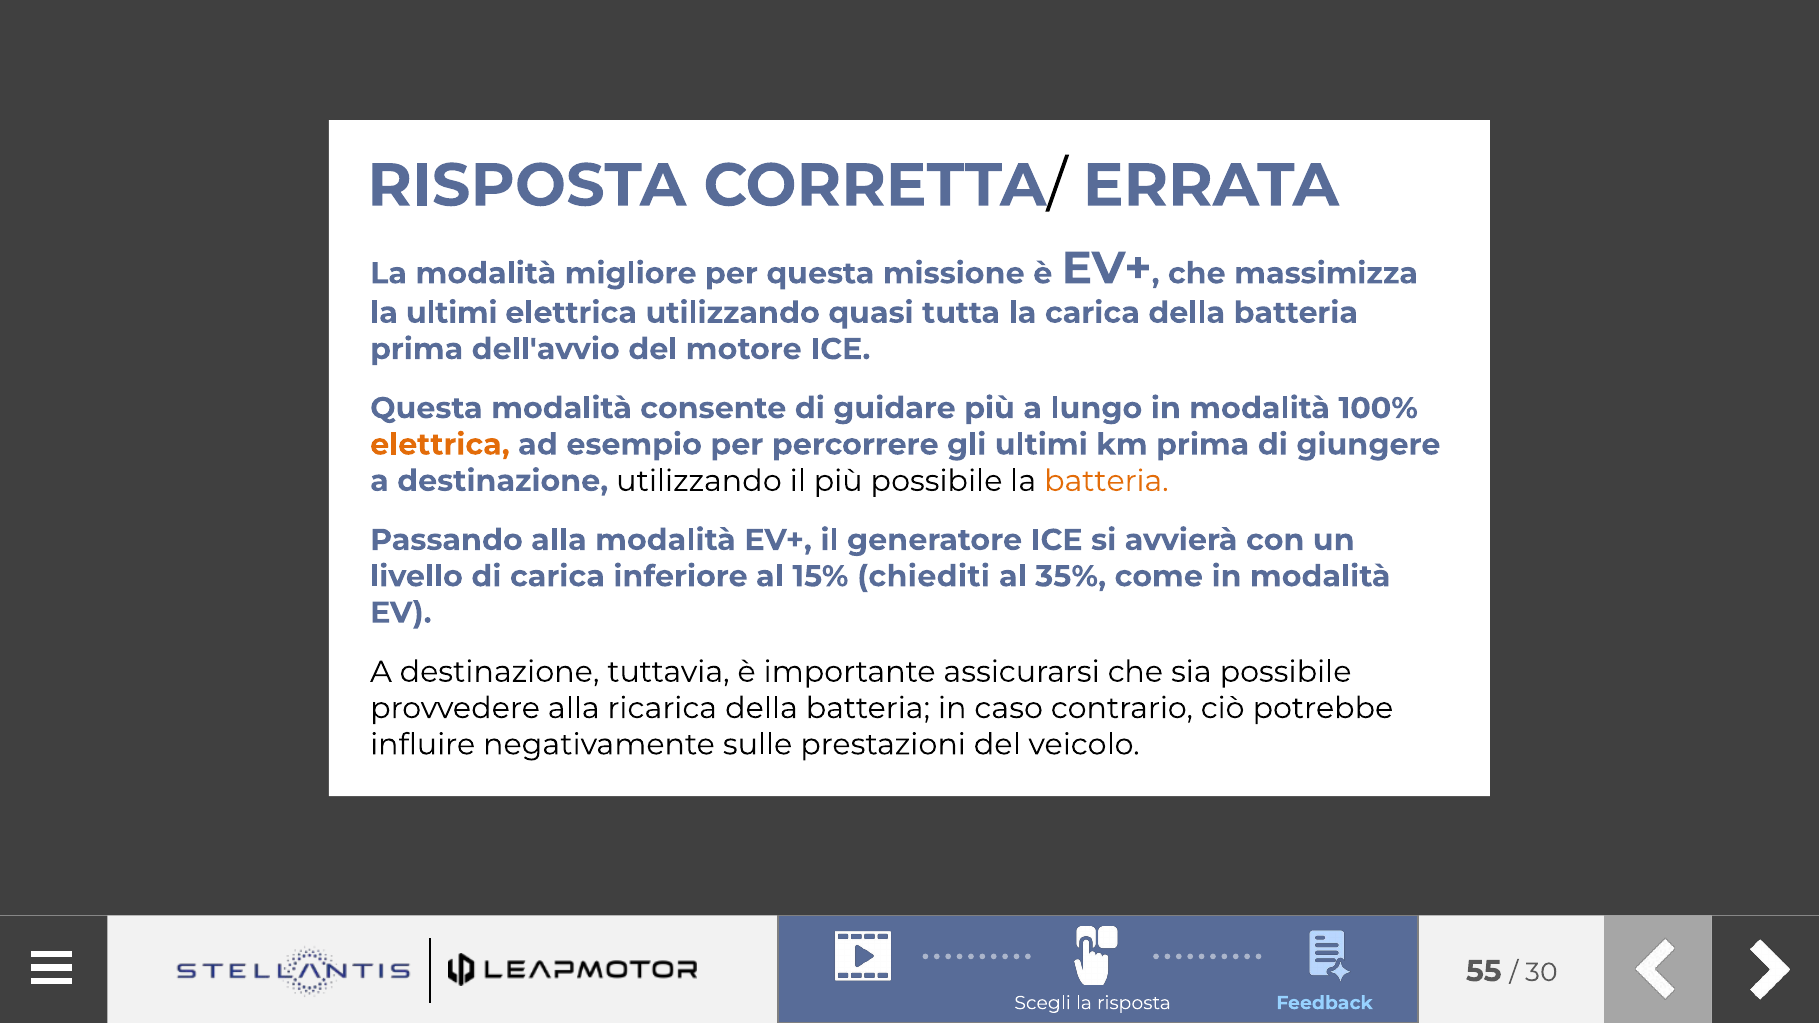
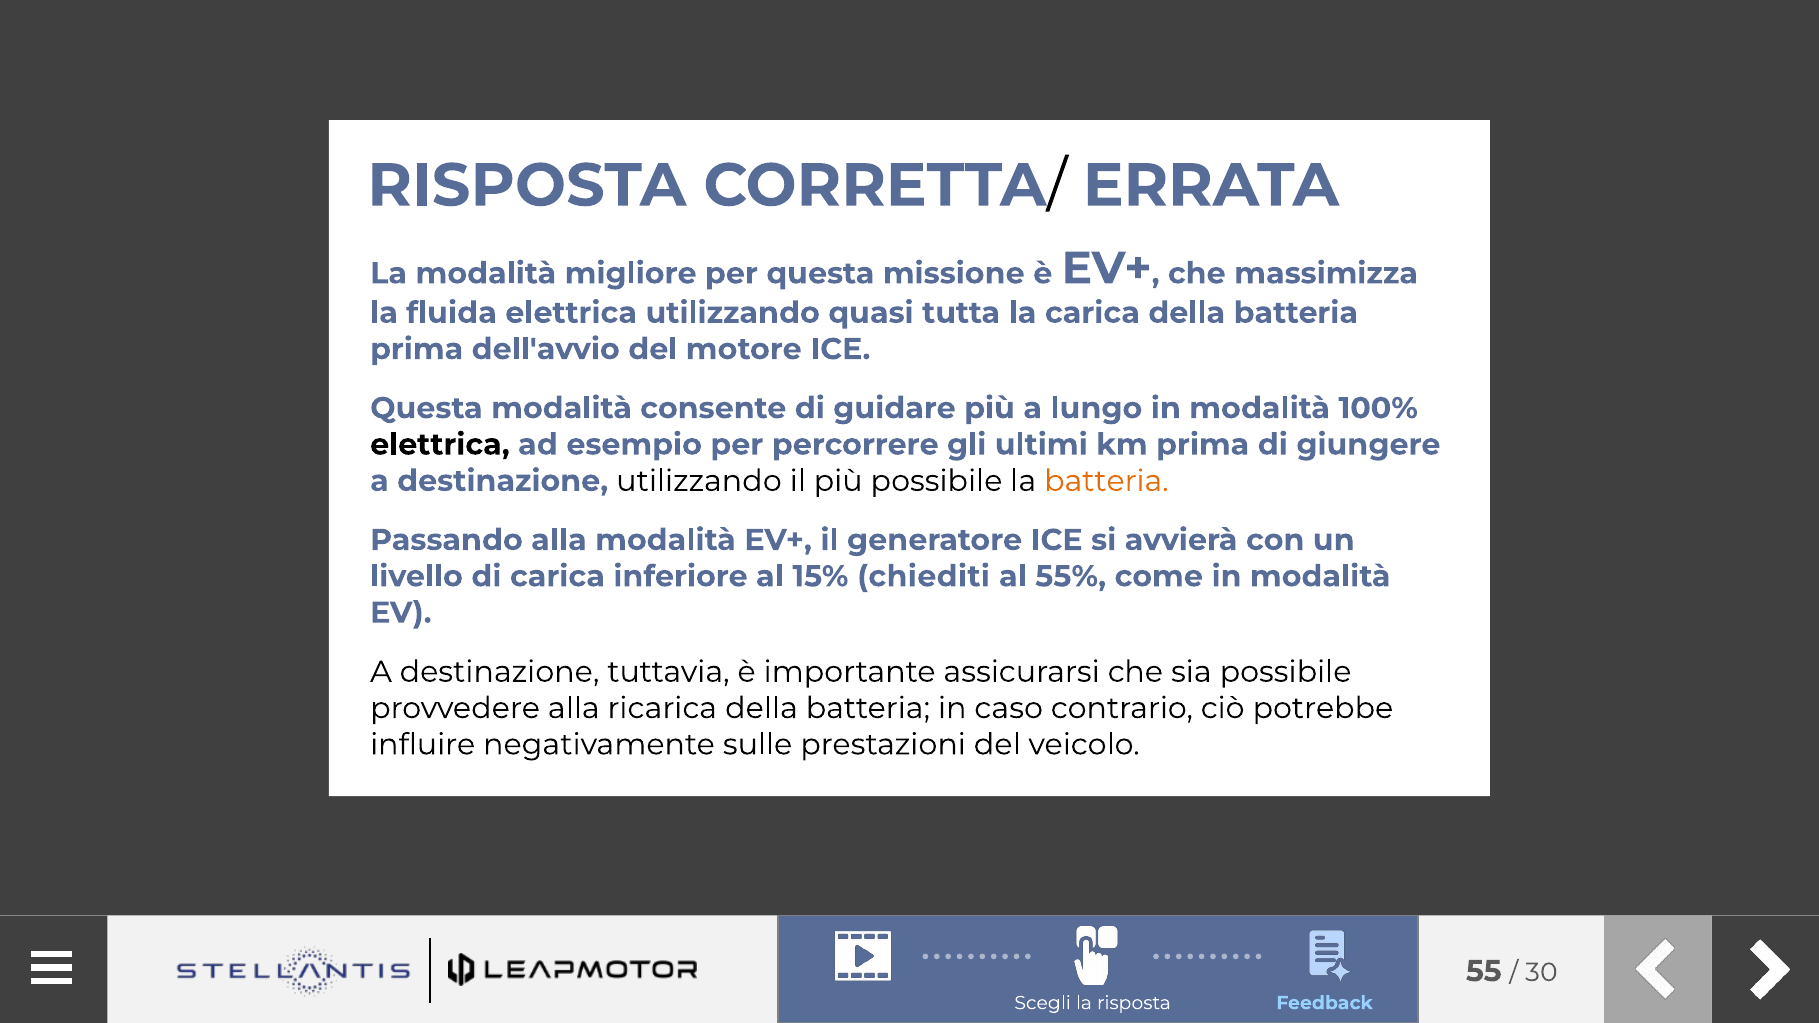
la ultimi: ultimi -> fluida
elettrica at (440, 445) colour: orange -> black
35%: 35% -> 55%
